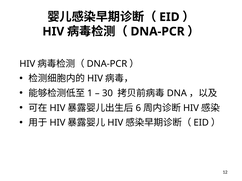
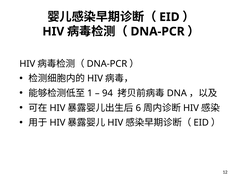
30: 30 -> 94
